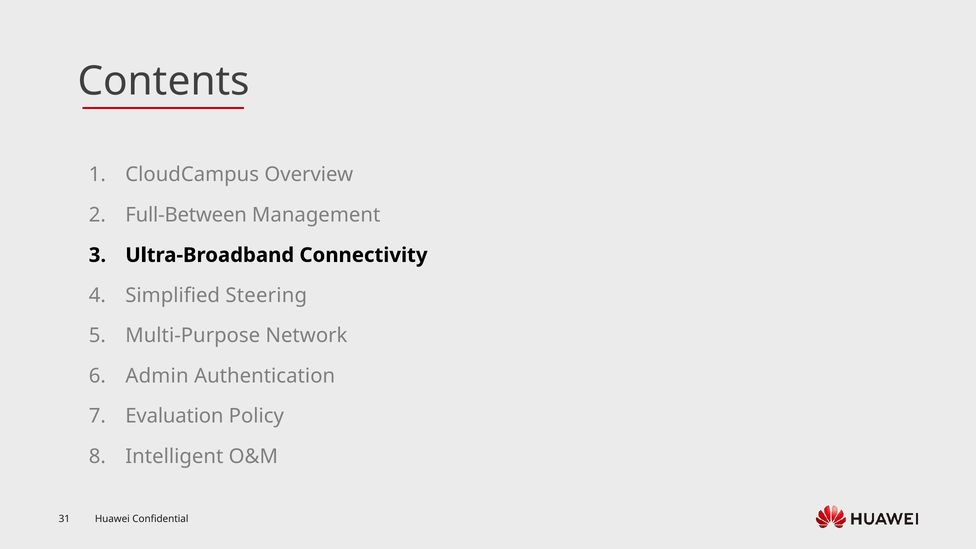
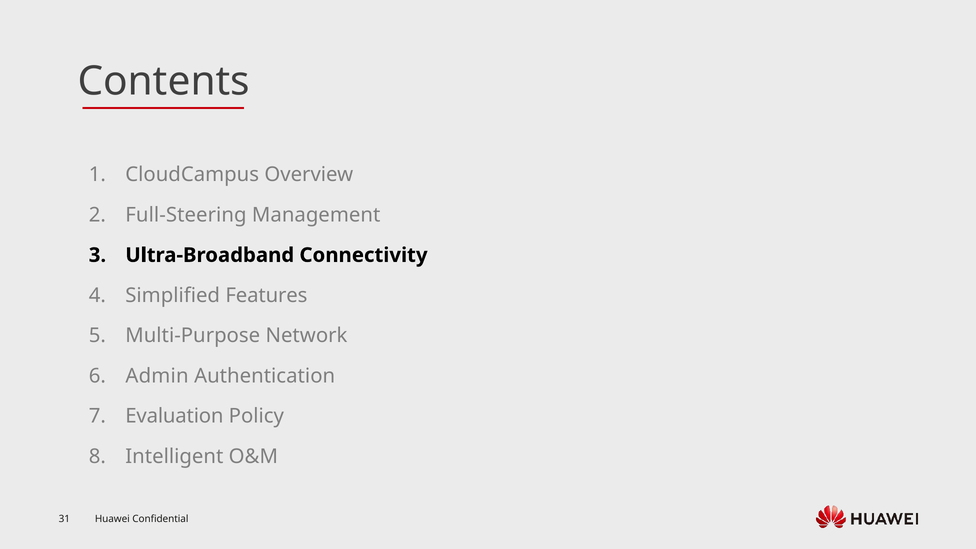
Full-Between: Full-Between -> Full-Steering
Steering: Steering -> Features
